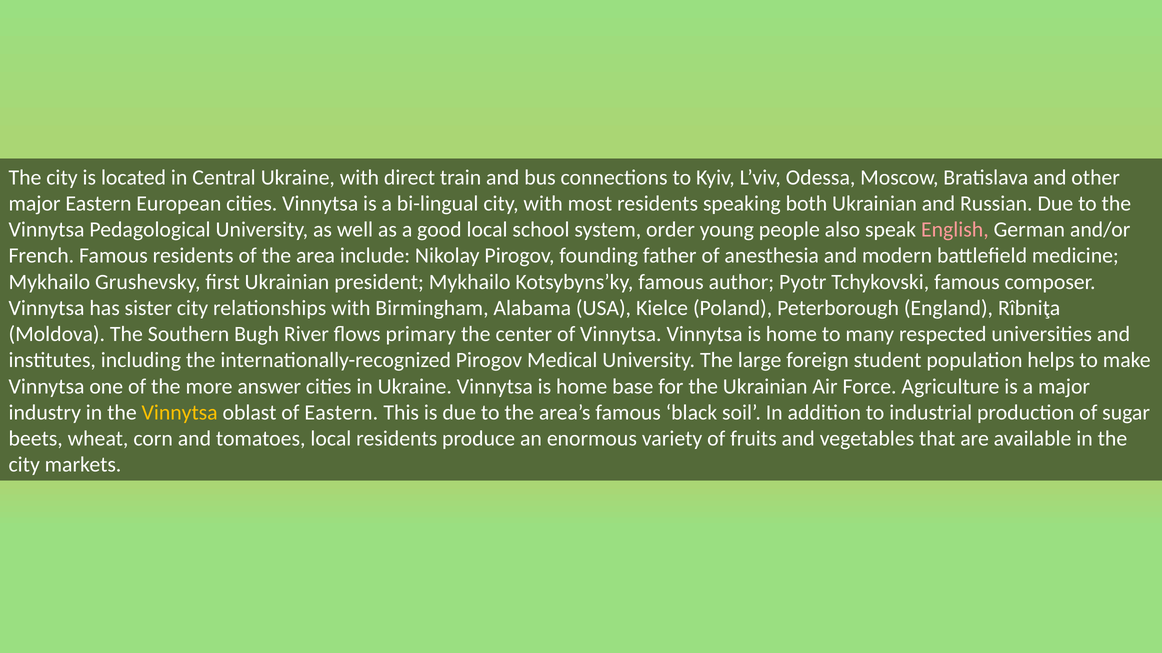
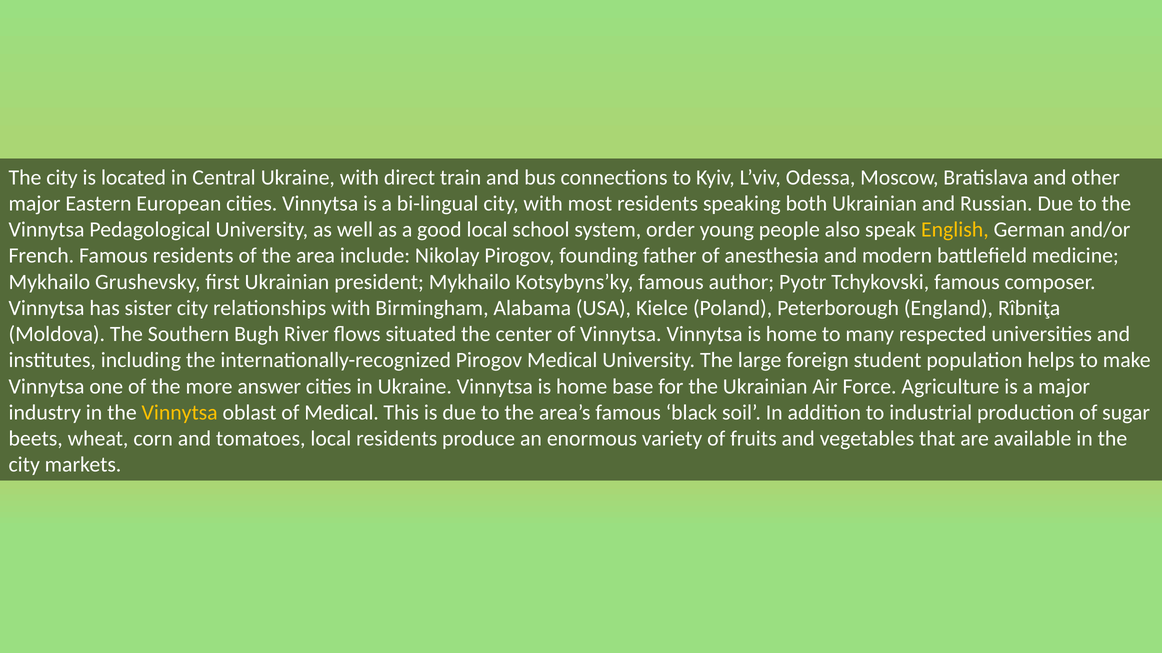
English colour: pink -> yellow
primary: primary -> situated
of Eastern: Eastern -> Medical
